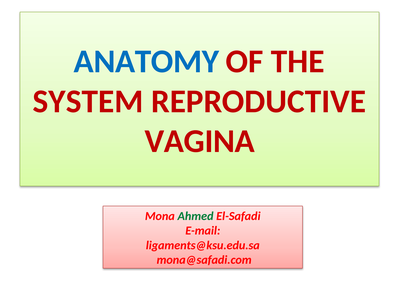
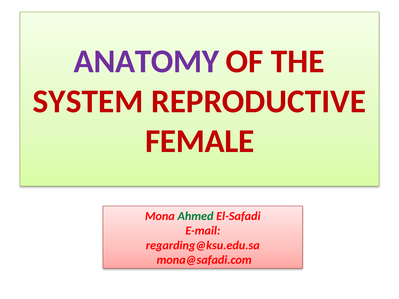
ANATOMY colour: blue -> purple
VAGINA: VAGINA -> FEMALE
ligaments@ksu.edu.sa: ligaments@ksu.edu.sa -> regarding@ksu.edu.sa
